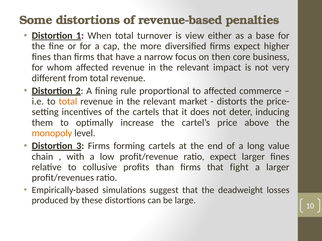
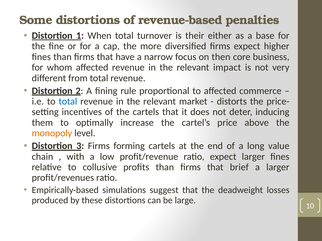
view: view -> their
total at (68, 102) colour: orange -> blue
fight: fight -> brief
